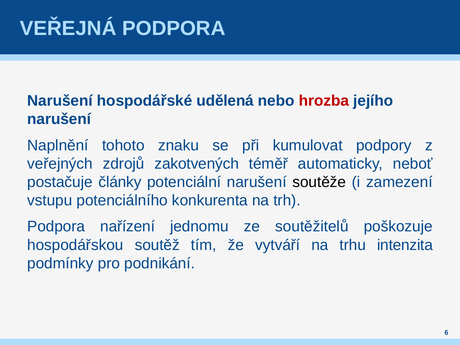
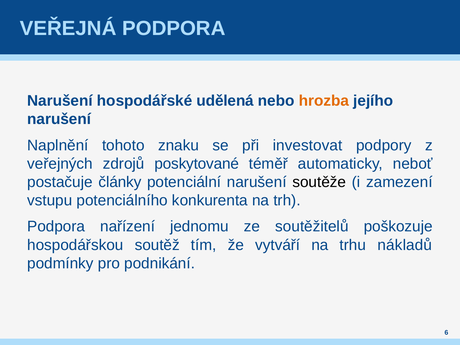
hrozba colour: red -> orange
kumulovat: kumulovat -> investovat
zakotvených: zakotvených -> poskytované
intenzita: intenzita -> nákladů
